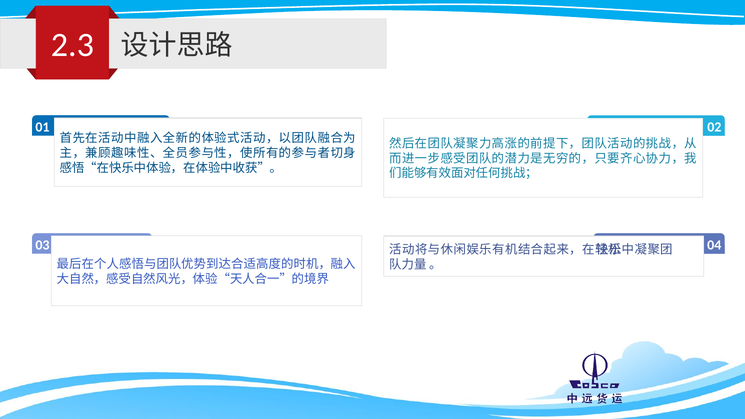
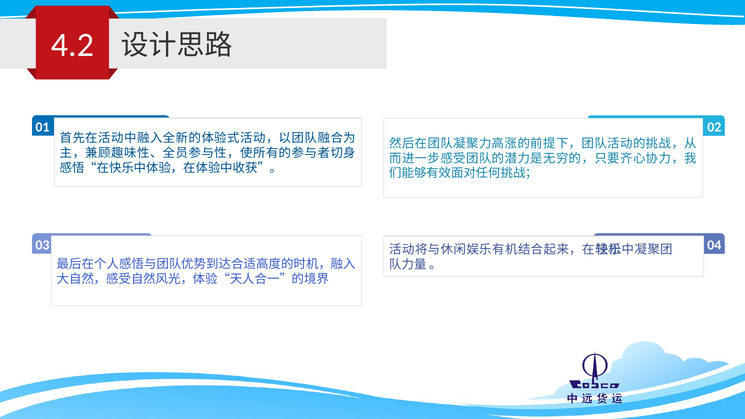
2.3: 2.3 -> 4.2
